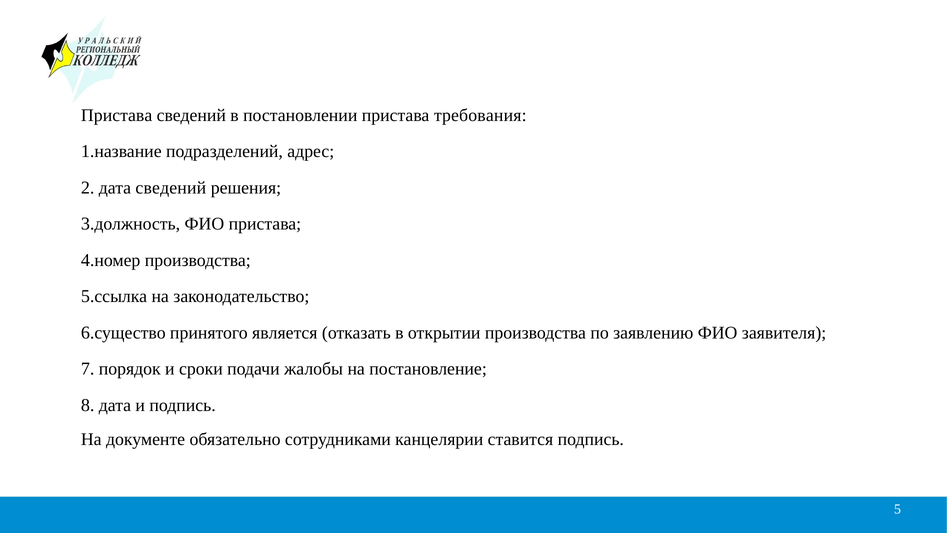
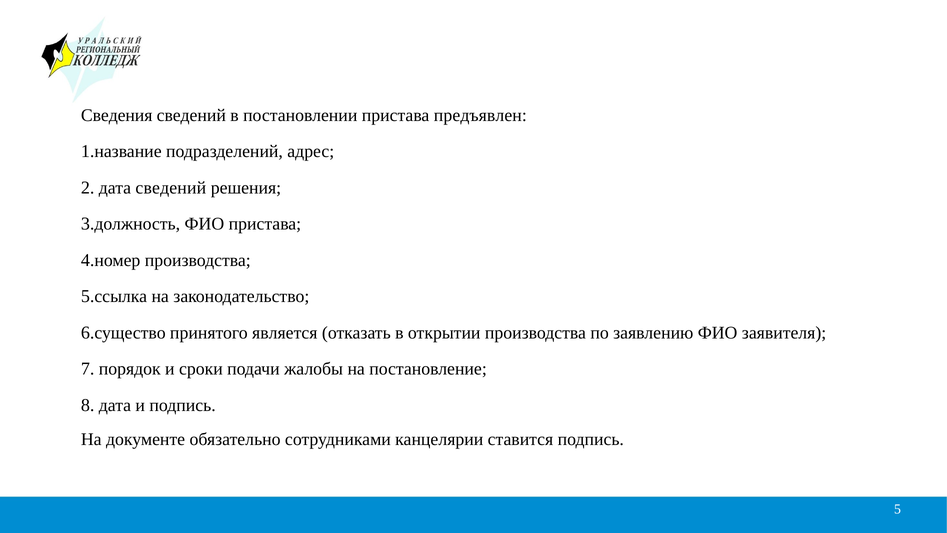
Пристава at (117, 115): Пристава -> Сведения
требования: требования -> предъявлен
